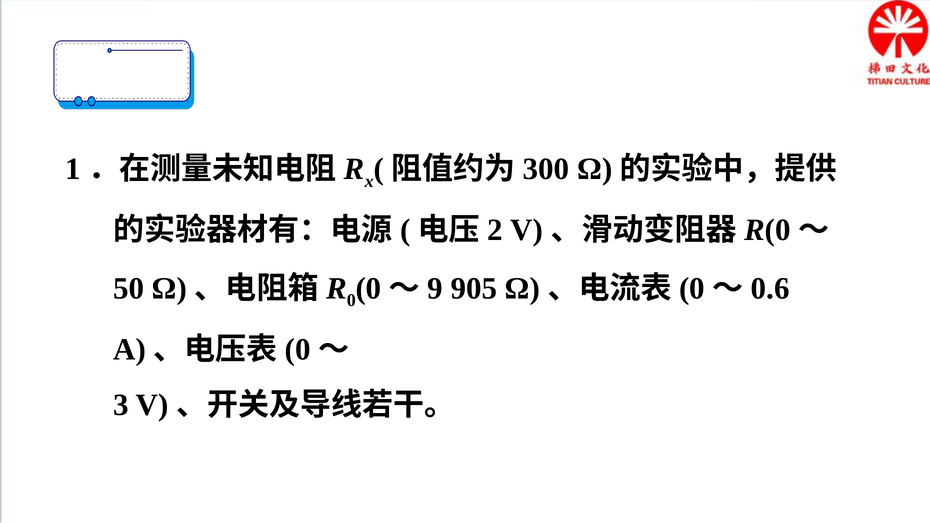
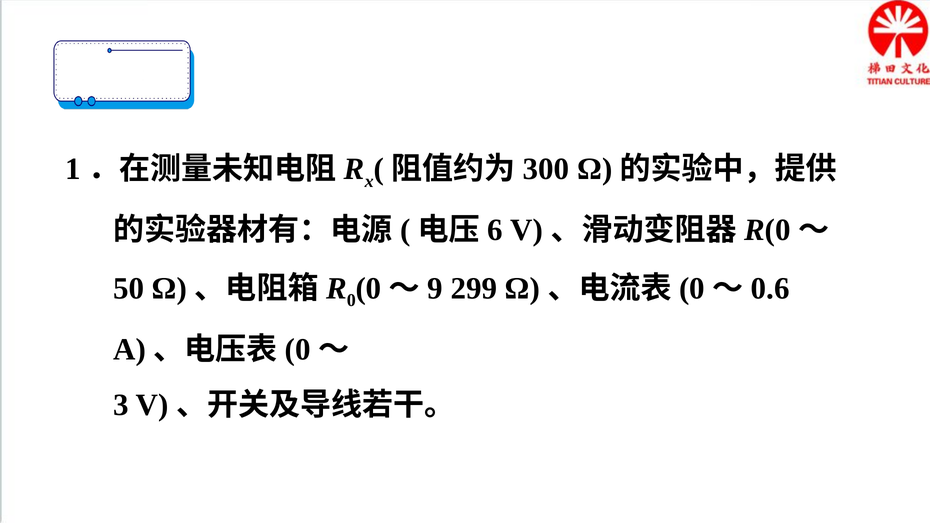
2: 2 -> 6
905: 905 -> 299
